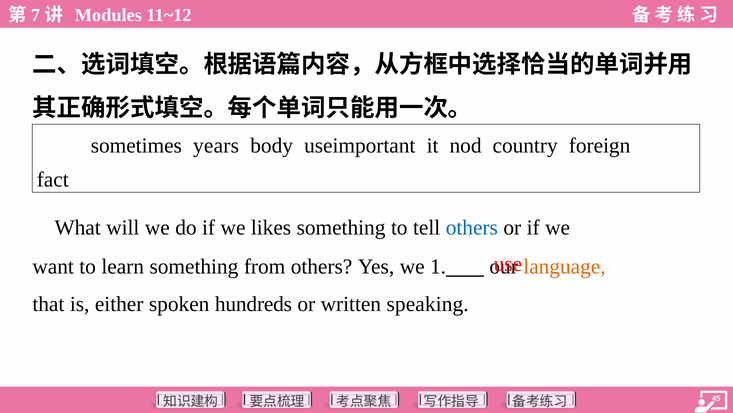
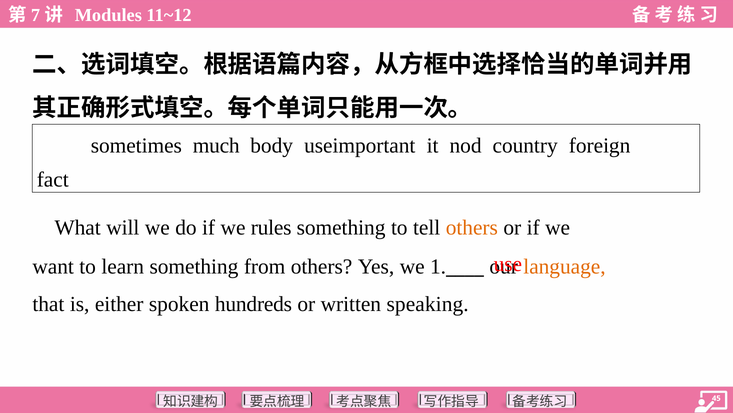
years: years -> much
likes: likes -> rules
others at (472, 227) colour: blue -> orange
